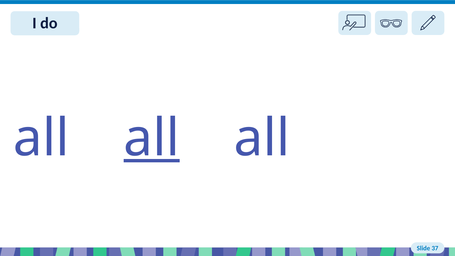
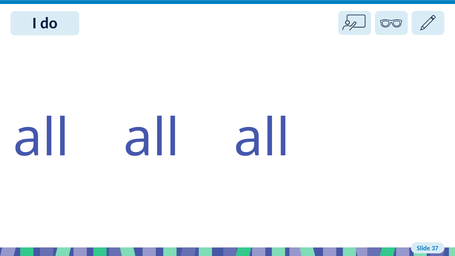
all at (152, 138) underline: present -> none
